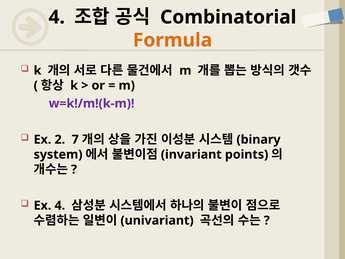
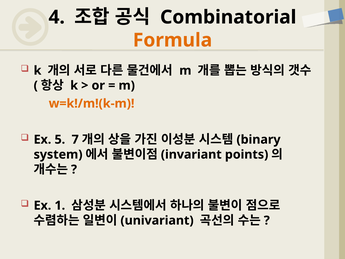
w=k!/m!(k-m colour: purple -> orange
2: 2 -> 5
Ex 4: 4 -> 1
